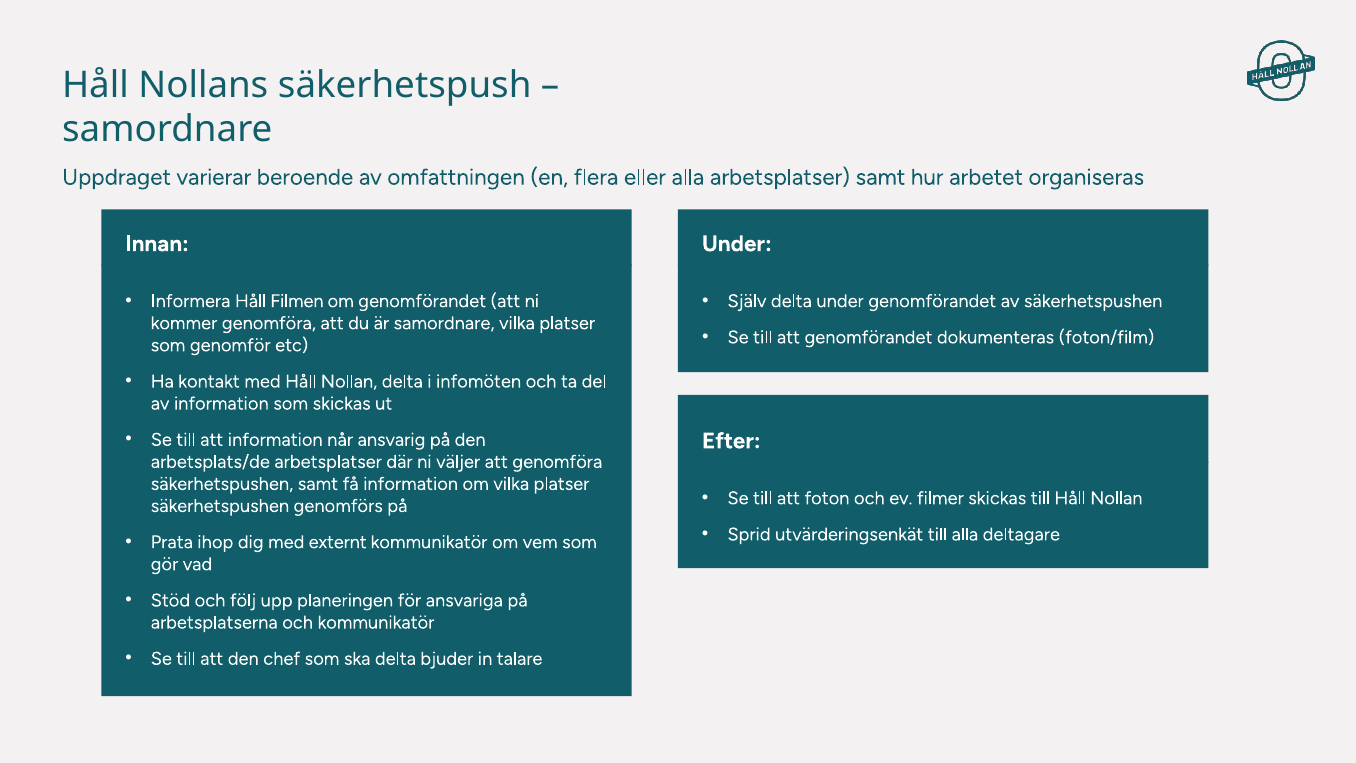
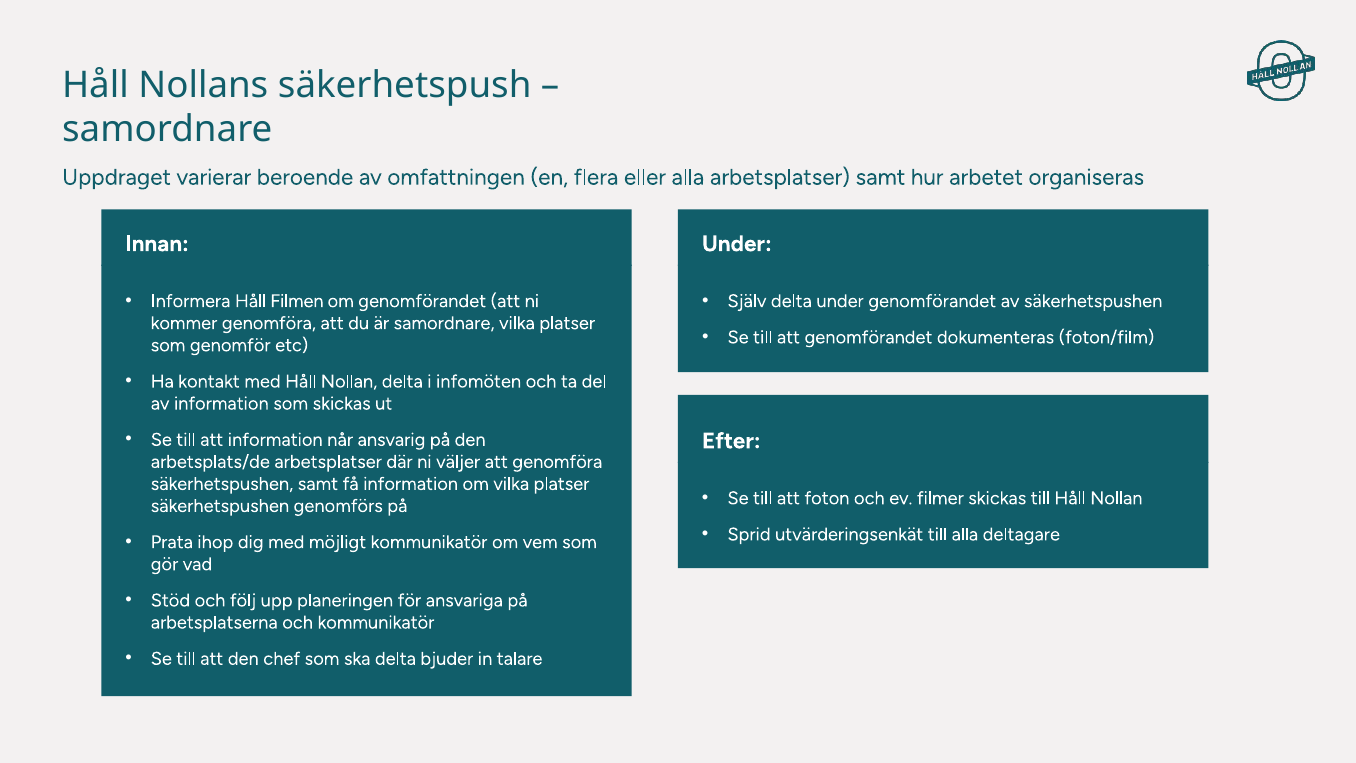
externt: externt -> möjligt
